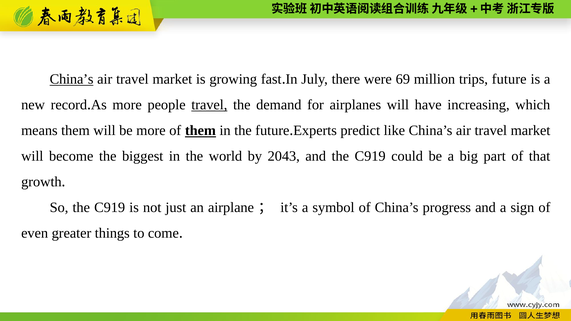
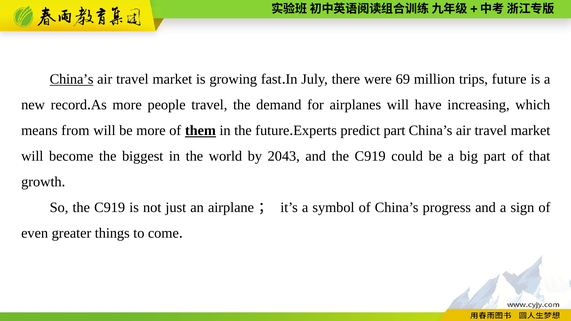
travel at (209, 105) underline: present -> none
means them: them -> from
predict like: like -> part
